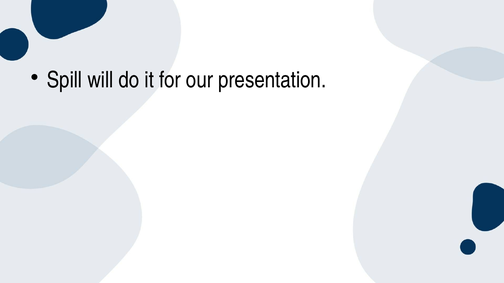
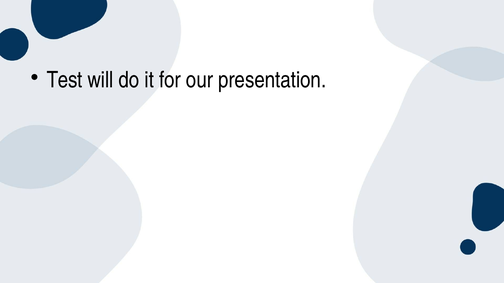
Spill: Spill -> Test
